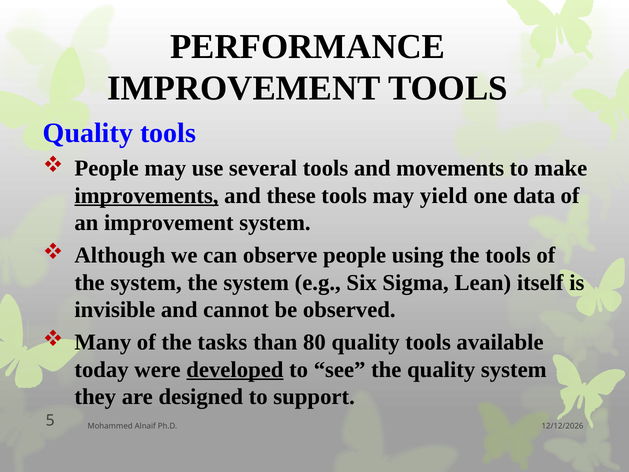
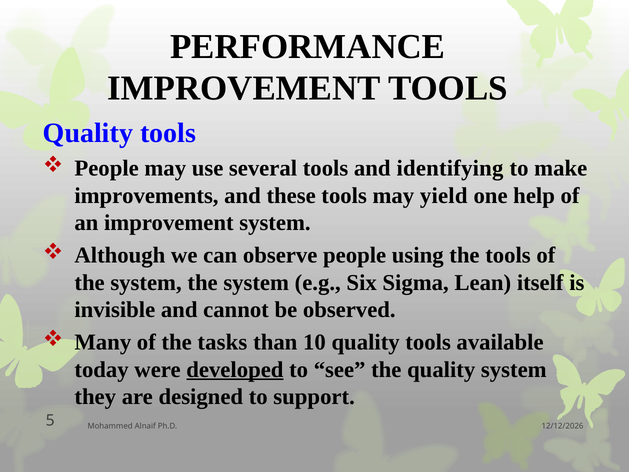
movements: movements -> identifying
improvements underline: present -> none
data: data -> help
80: 80 -> 10
